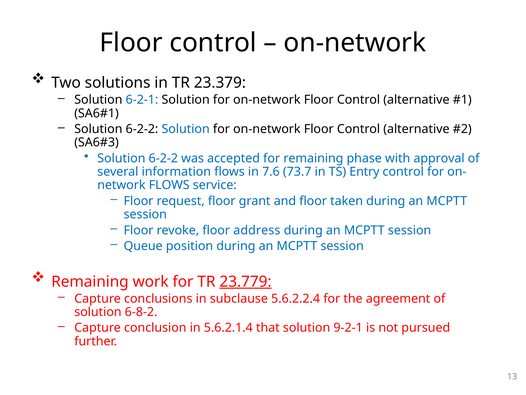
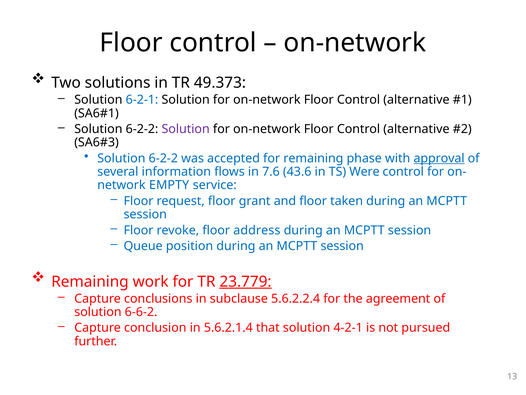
23.379: 23.379 -> 49.373
Solution at (186, 129) colour: blue -> purple
approval underline: none -> present
73.7: 73.7 -> 43.6
Entry: Entry -> Were
FLOWS at (169, 185): FLOWS -> EMPTY
6-8-2: 6-8-2 -> 6-6-2
9-2-1: 9-2-1 -> 4-2-1
